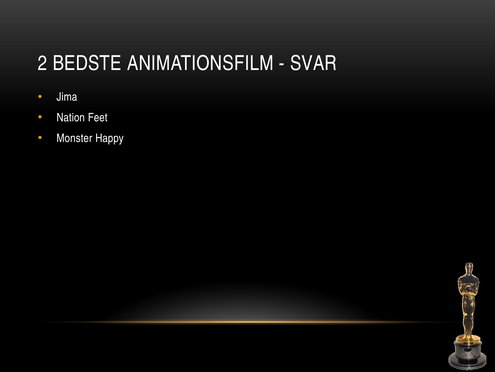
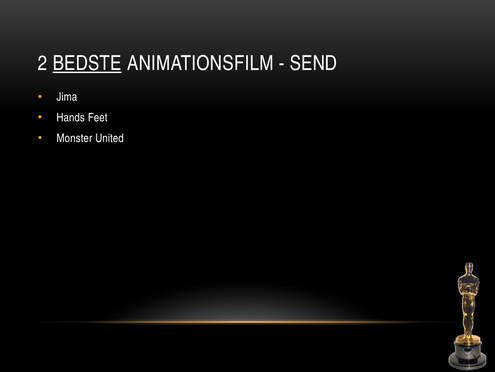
BEDSTE underline: none -> present
SVAR: SVAR -> SEND
Nation: Nation -> Hands
Happy: Happy -> United
